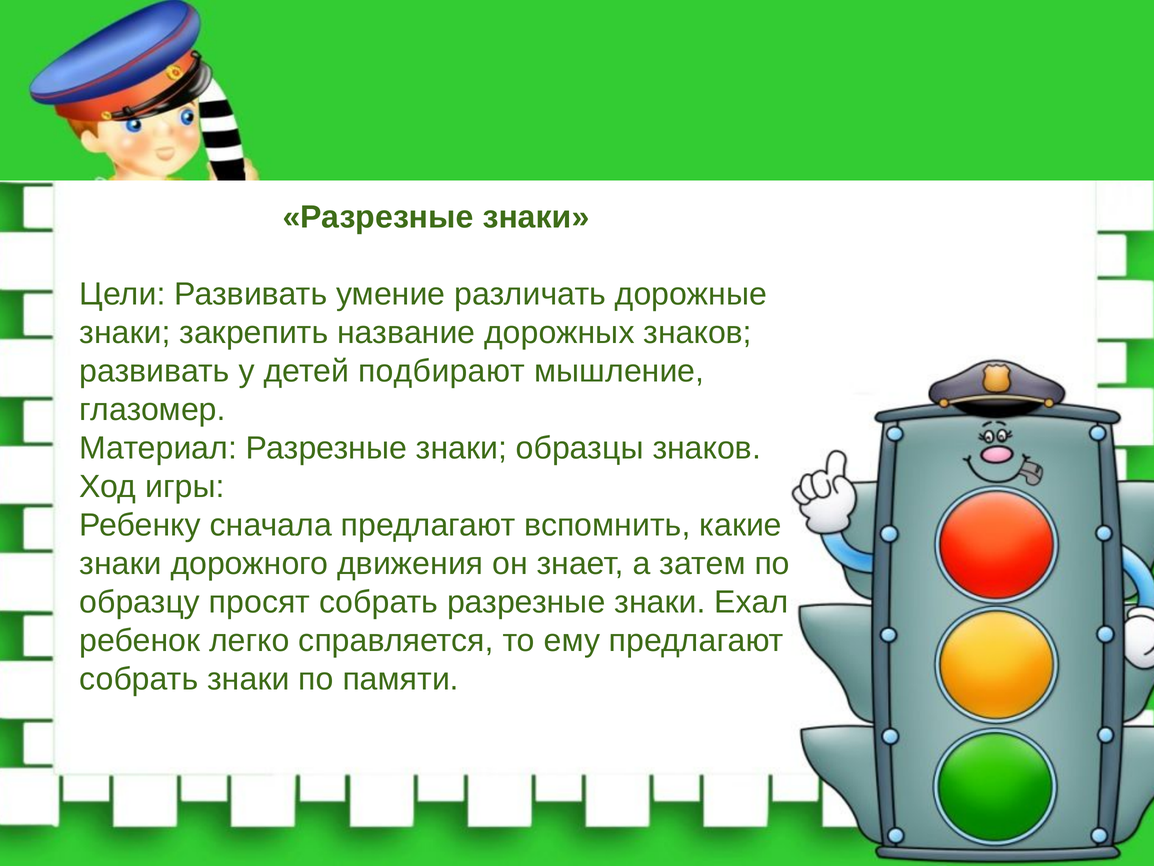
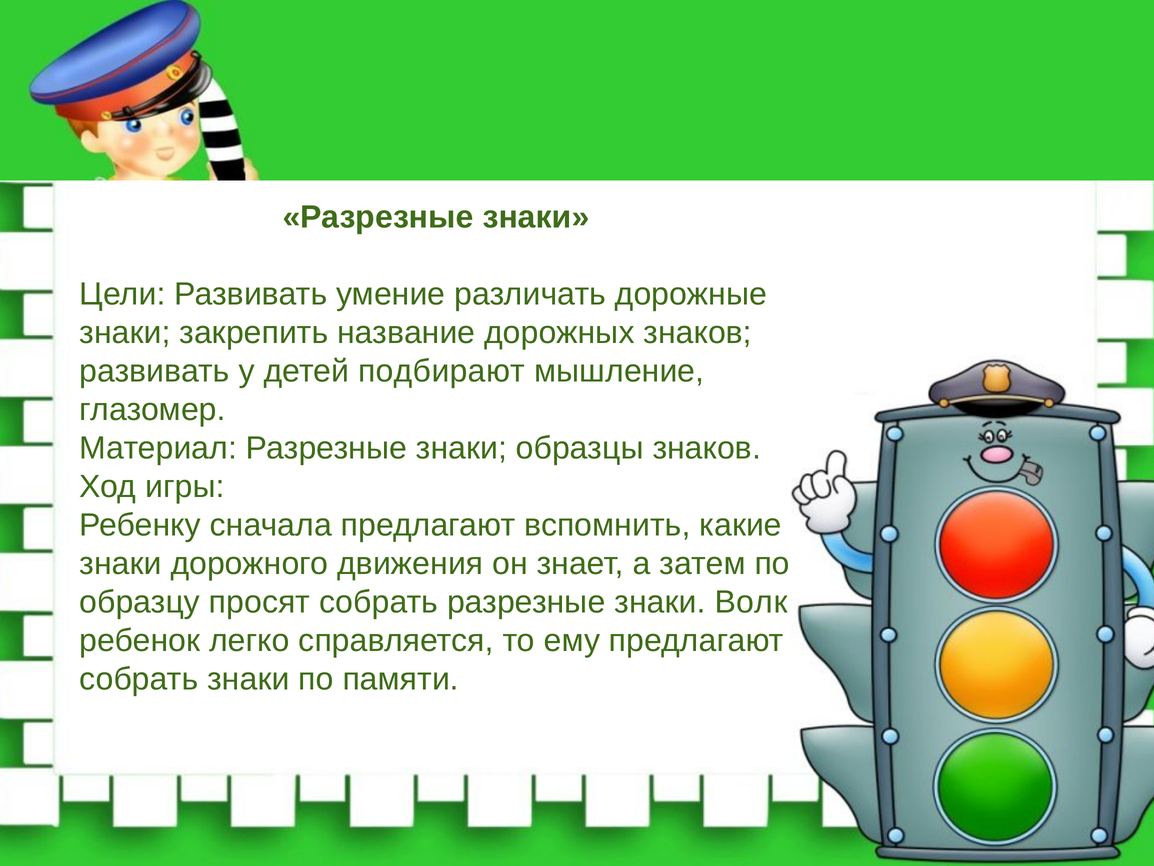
Ехал: Ехал -> Волк
